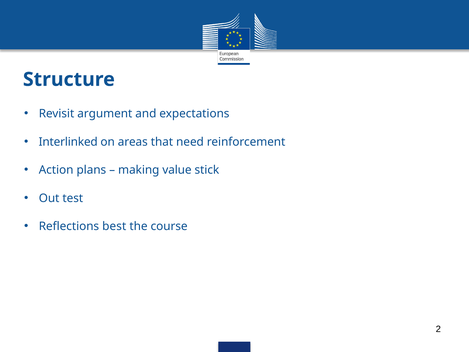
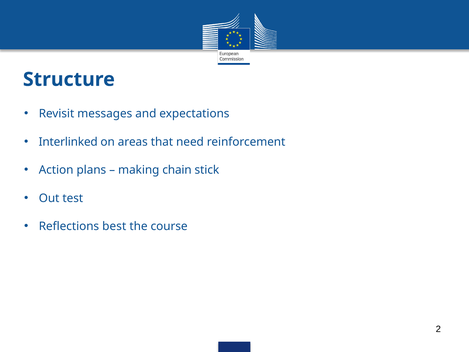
argument: argument -> messages
value: value -> chain
